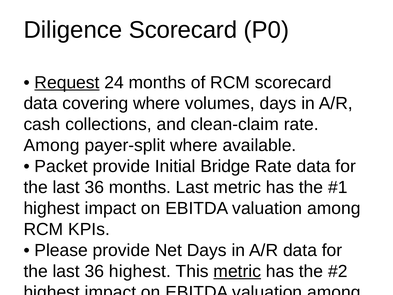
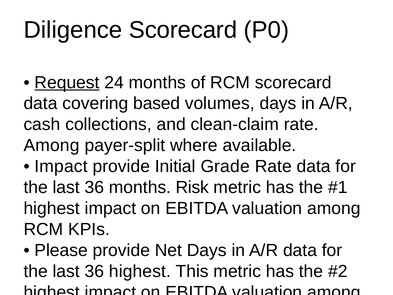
covering where: where -> based
Packet at (61, 166): Packet -> Impact
Bridge: Bridge -> Grade
months Last: Last -> Risk
metric at (237, 271) underline: present -> none
